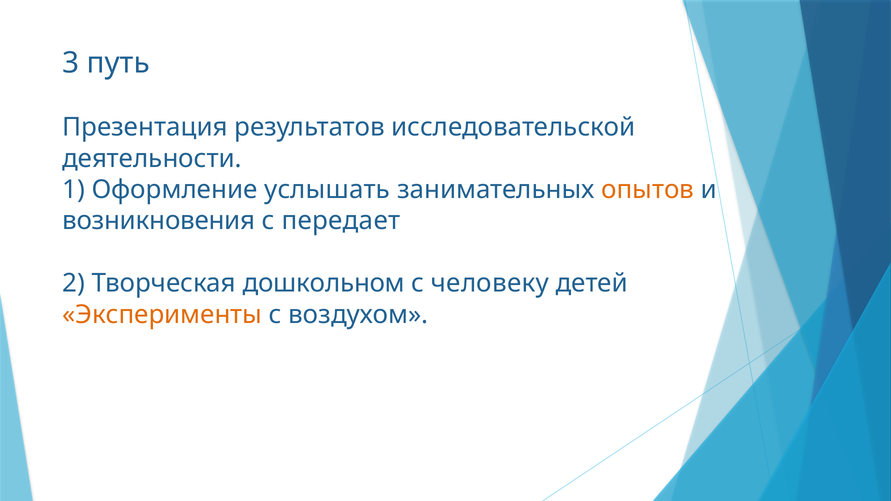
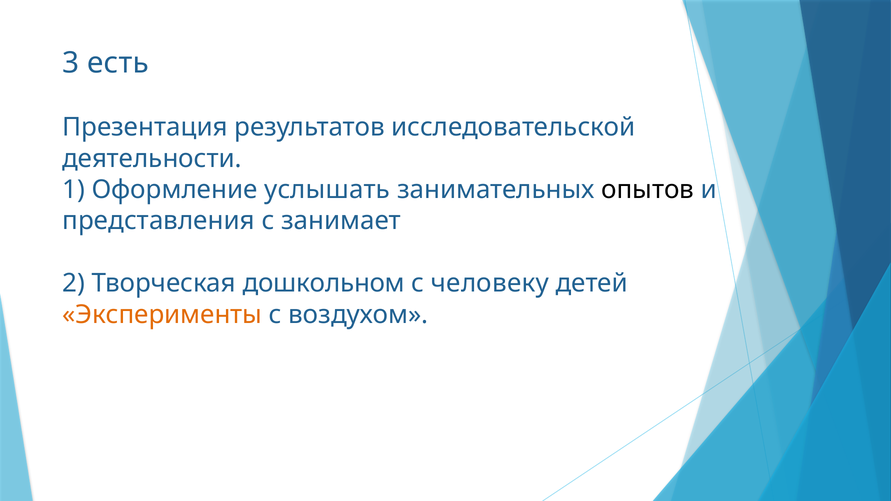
путь: путь -> есть
опытов colour: orange -> black
возникновения: возникновения -> представления
передает: передает -> занимает
